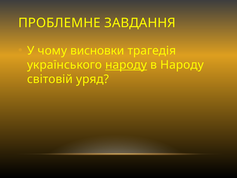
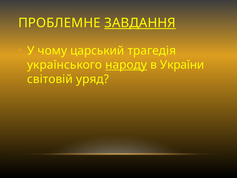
ЗАВДАННЯ underline: none -> present
висновки: висновки -> царський
в Народу: Народу -> України
